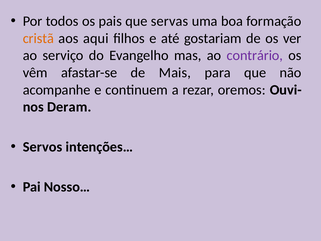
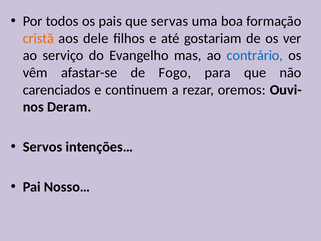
aqui: aqui -> dele
contrário colour: purple -> blue
Mais: Mais -> Fogo
acompanhe: acompanhe -> carenciados
